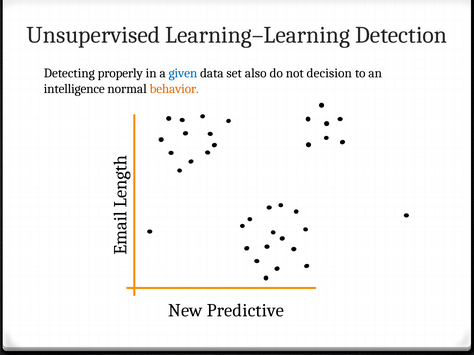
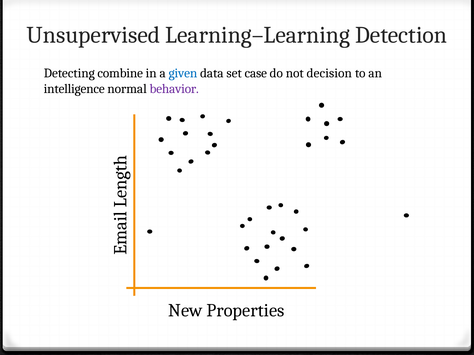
properly: properly -> combine
also: also -> case
behavior colour: orange -> purple
Predictive: Predictive -> Properties
